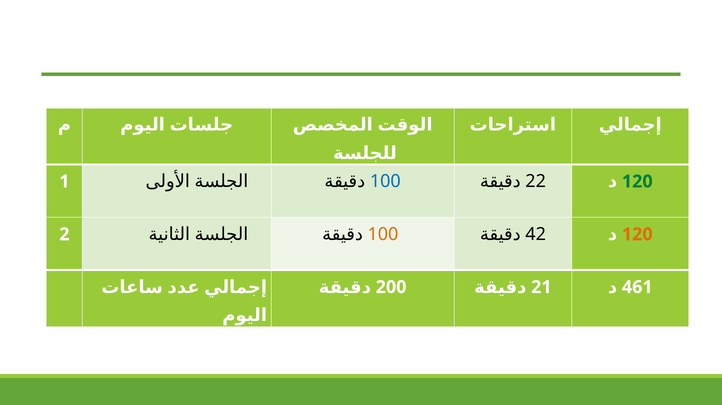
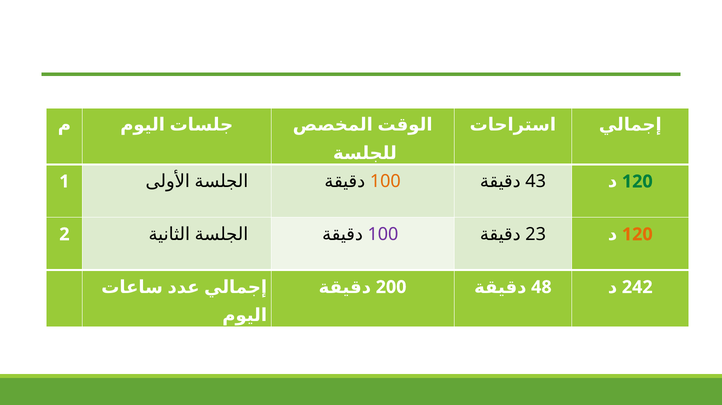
22: 22 -> 43
100 at (385, 181) colour: blue -> orange
42: 42 -> 23
100 at (383, 234) colour: orange -> purple
21: 21 -> 48
461: 461 -> 242
